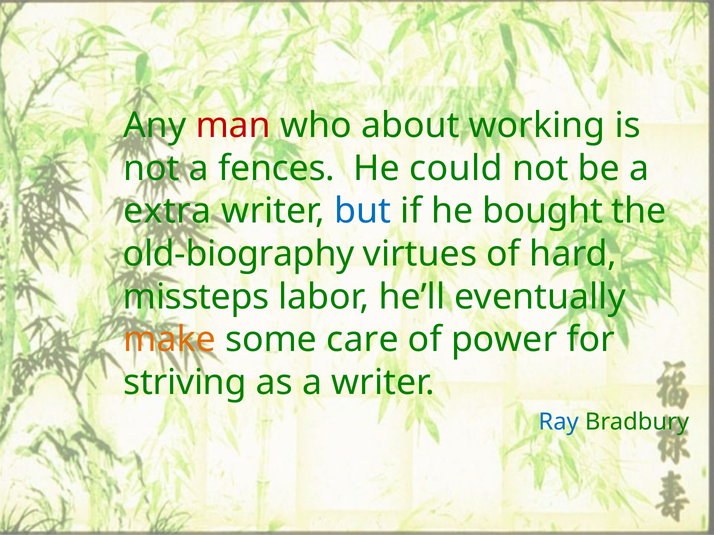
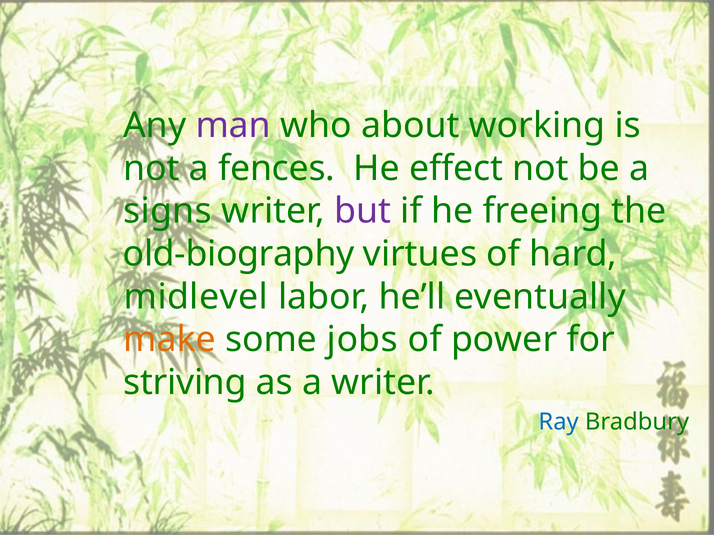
man colour: red -> purple
could: could -> effect
extra: extra -> signs
but colour: blue -> purple
bought: bought -> freeing
missteps: missteps -> midlevel
care: care -> jobs
